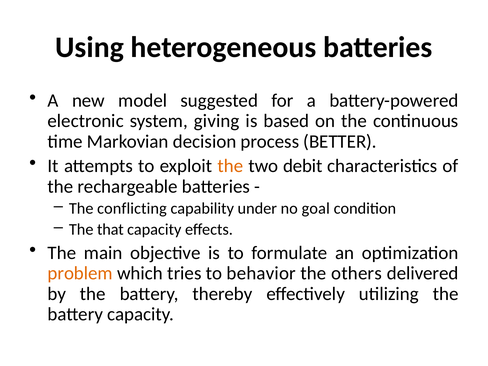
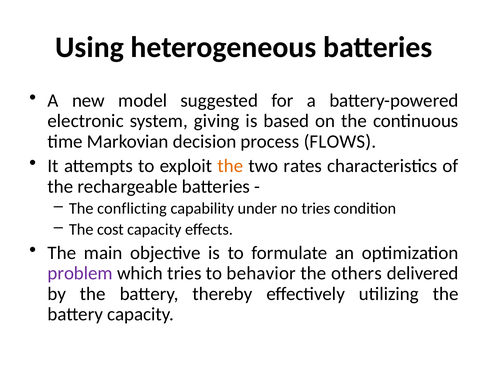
BETTER: BETTER -> FLOWS
debit: debit -> rates
no goal: goal -> tries
that: that -> cost
problem colour: orange -> purple
